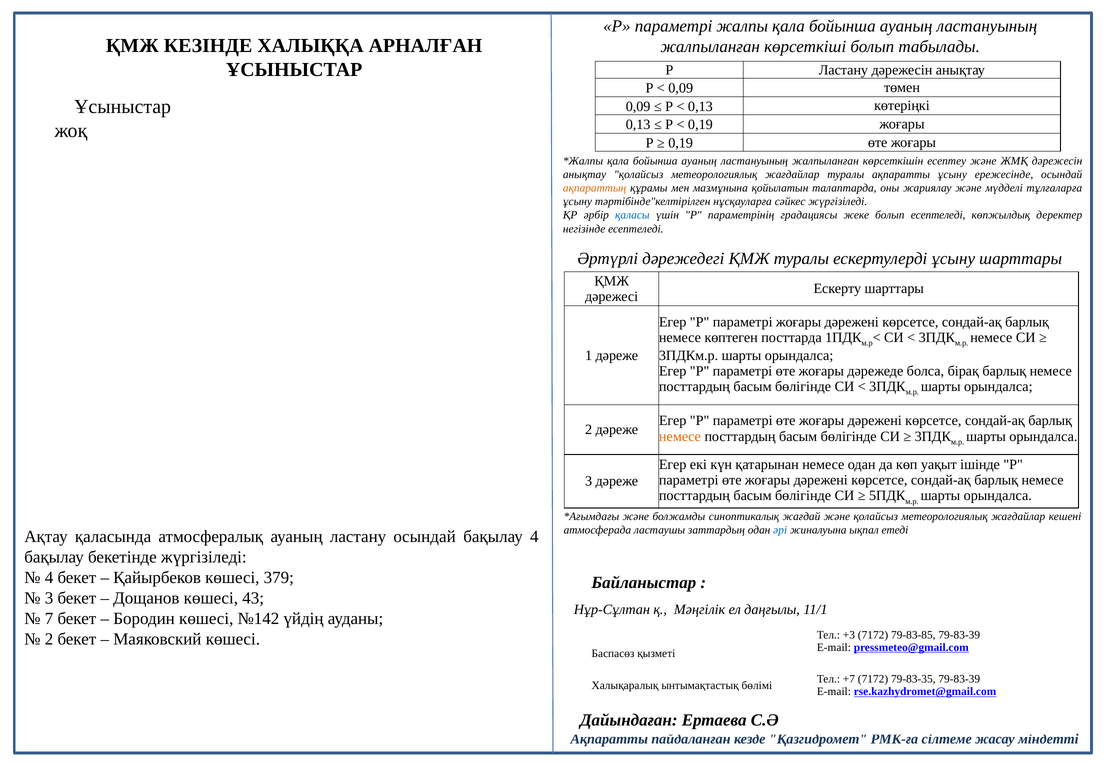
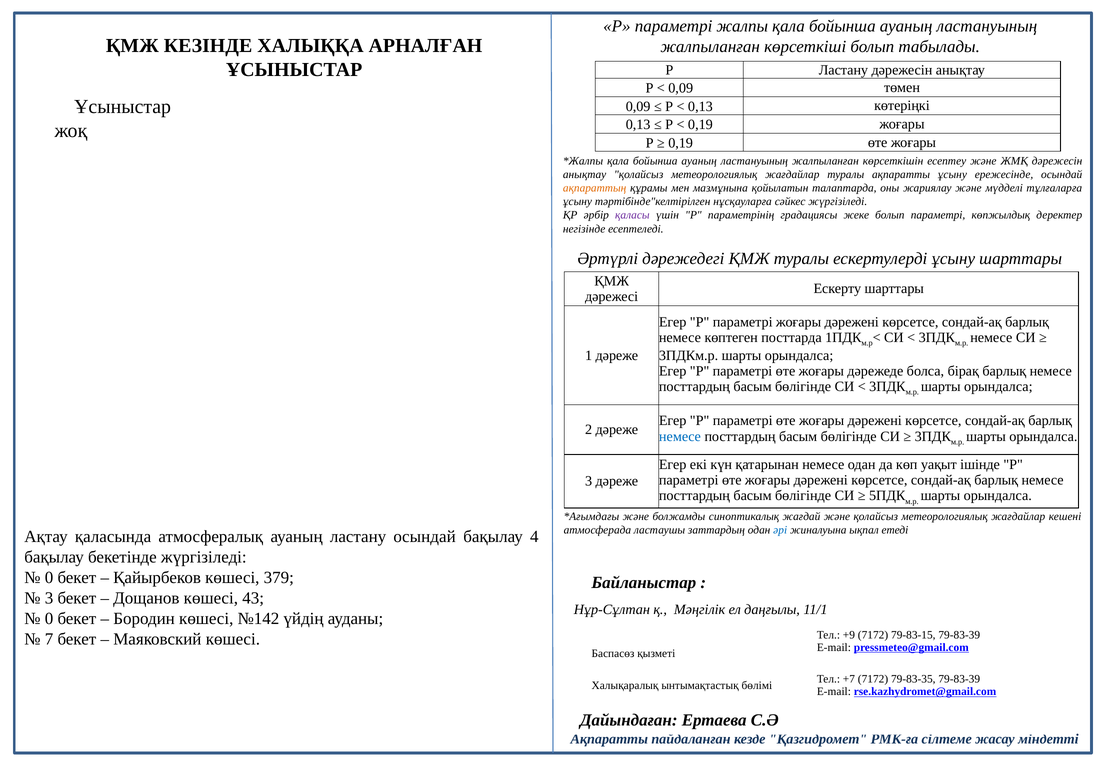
қаласы colour: blue -> purple
болып есептеледі: есептеледі -> параметрі
немесе at (680, 436) colour: orange -> blue
4 at (49, 577): 4 -> 0
7 at (49, 618): 7 -> 0
+3: +3 -> +9
79-83-85: 79-83-85 -> 79-83-15
2 at (49, 639): 2 -> 7
